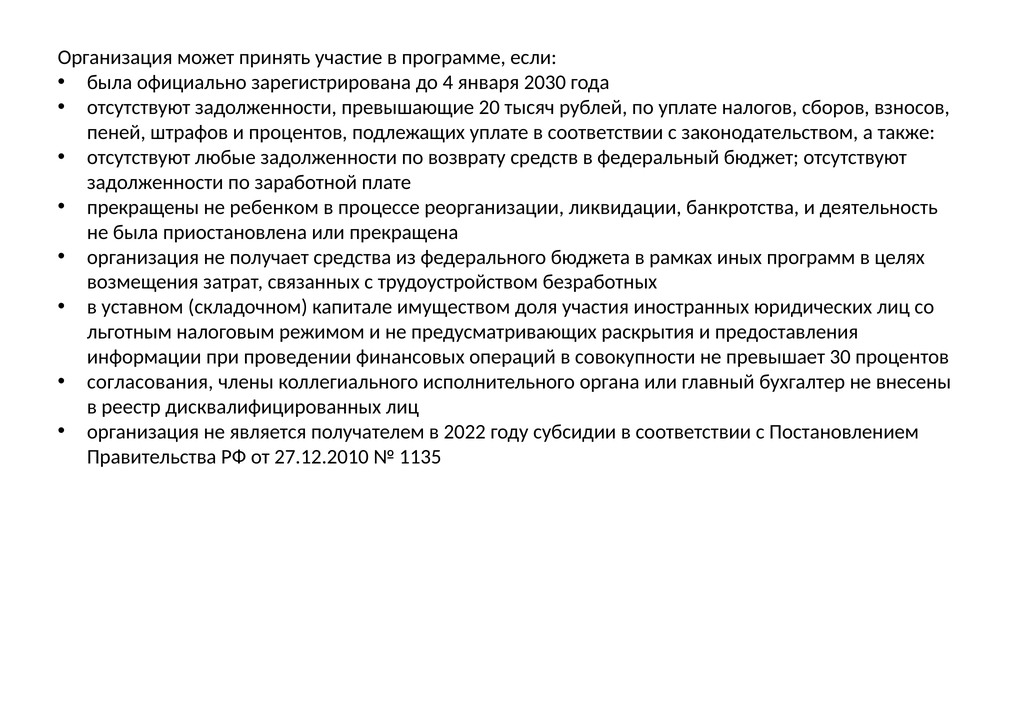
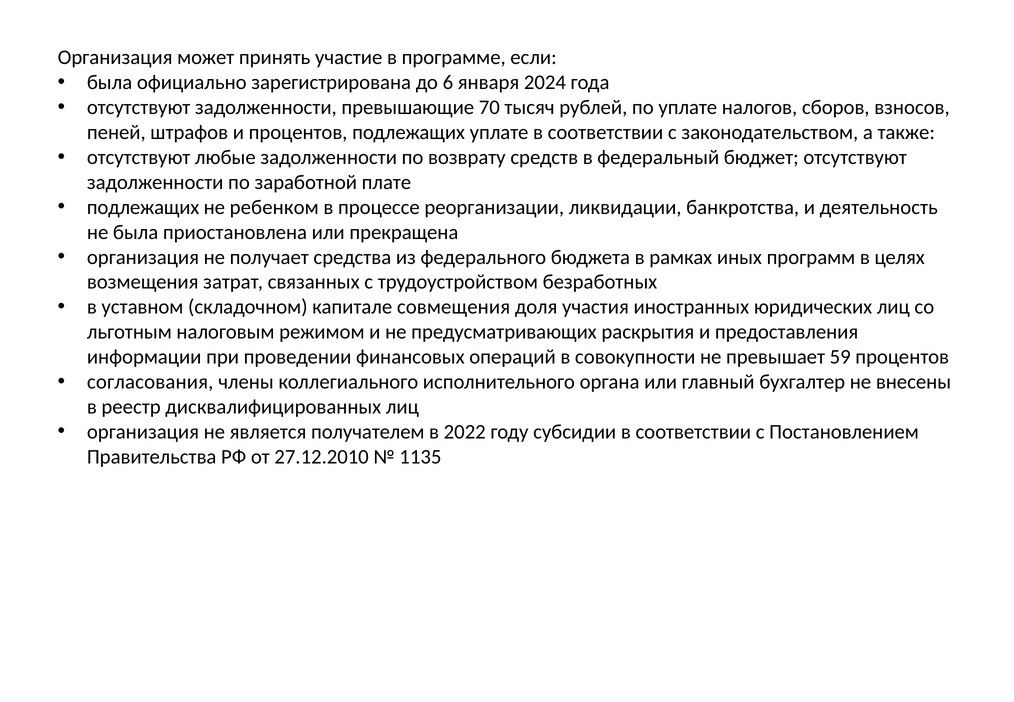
4: 4 -> 6
2030: 2030 -> 2024
20: 20 -> 70
прекращены at (143, 207): прекращены -> подлежащих
имуществом: имуществом -> совмещения
30: 30 -> 59
